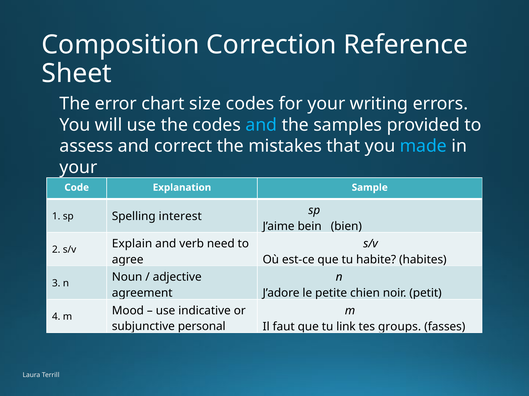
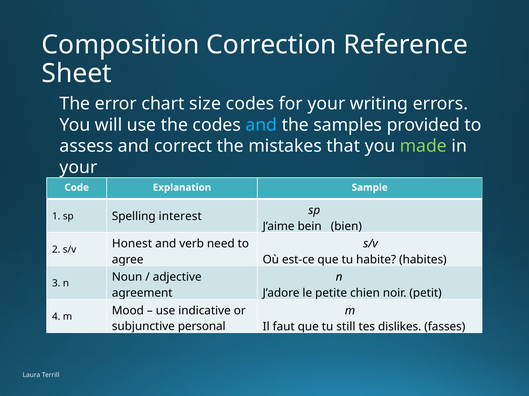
made colour: light blue -> light green
Explain: Explain -> Honest
link: link -> still
groups: groups -> dislikes
